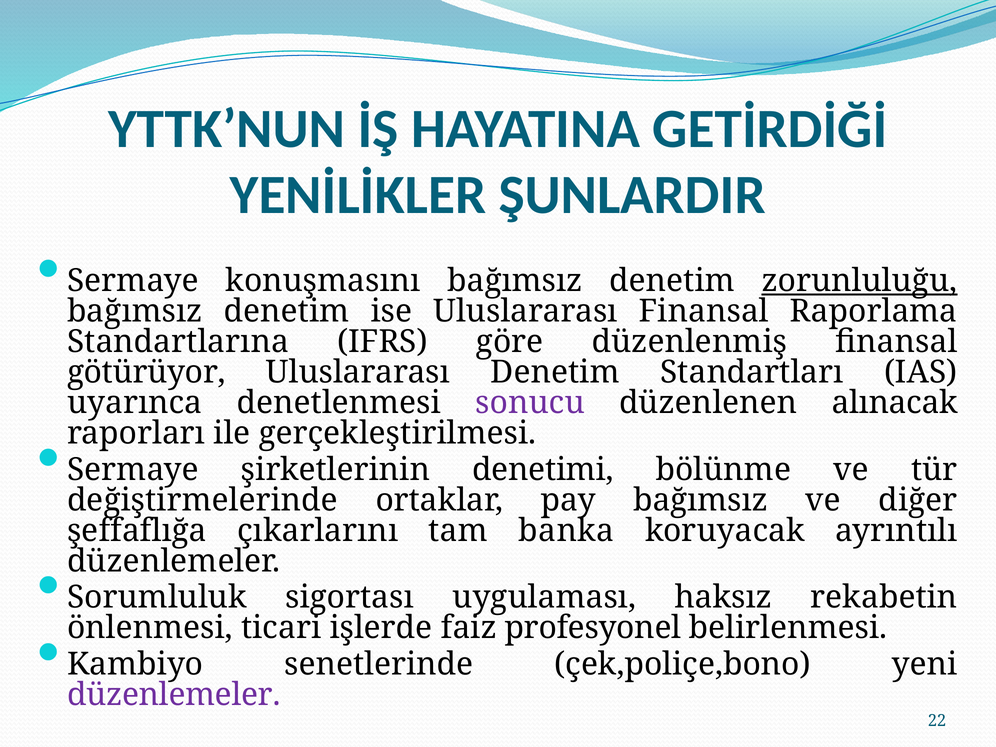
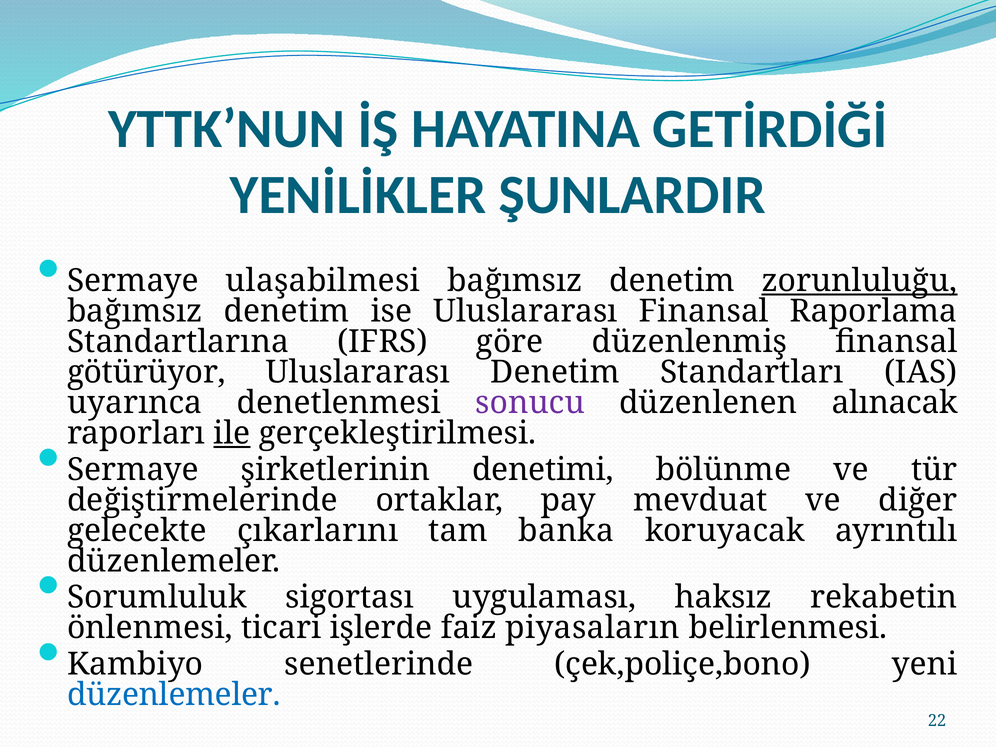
konuşmasını: konuşmasını -> ulaşabilmesi
ile underline: none -> present
pay bağımsız: bağımsız -> mevduat
şeffaflığa: şeffaflığa -> gelecekte
profesyonel: profesyonel -> piyasaların
düzenlemeler at (174, 695) colour: purple -> blue
